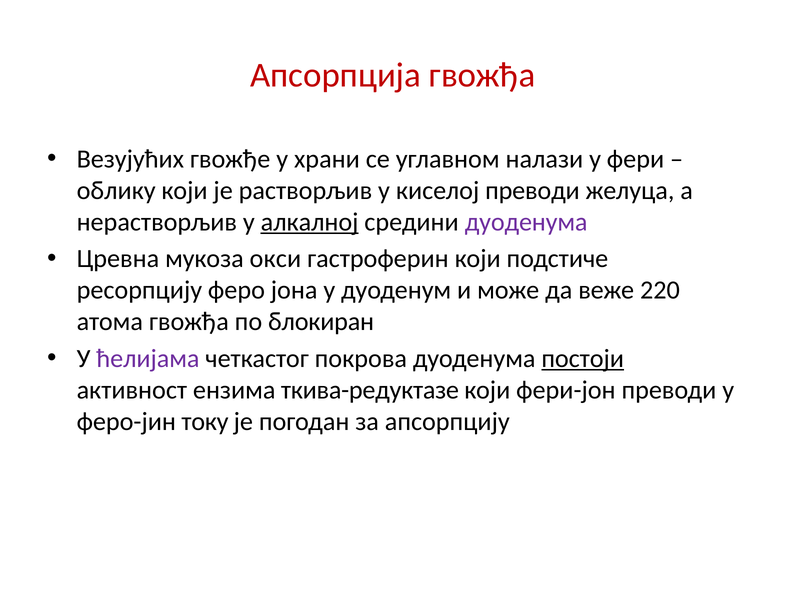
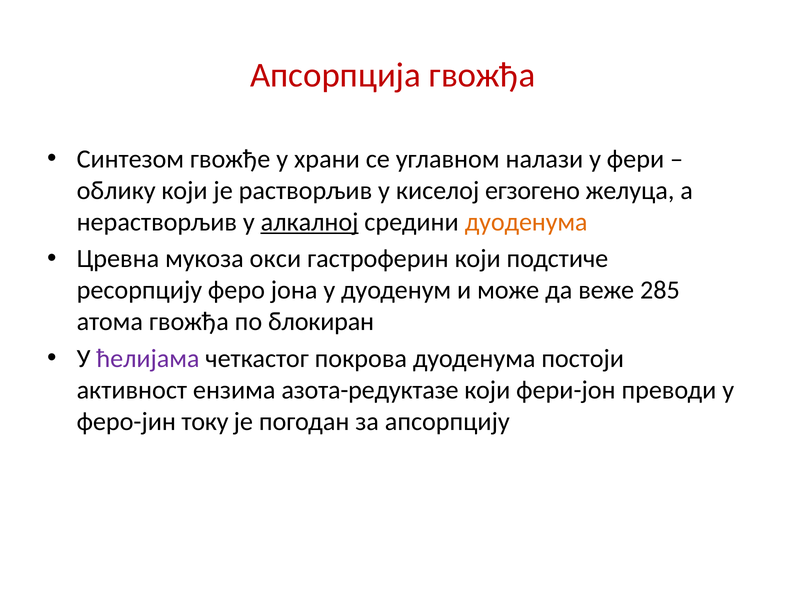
Везујућих: Везујућих -> Синтезом
киселој преводи: преводи -> егзогено
дуоденума at (526, 222) colour: purple -> orange
220: 220 -> 285
постоји underline: present -> none
ткива-редуктазе: ткива-редуктазе -> азота-редуктазе
